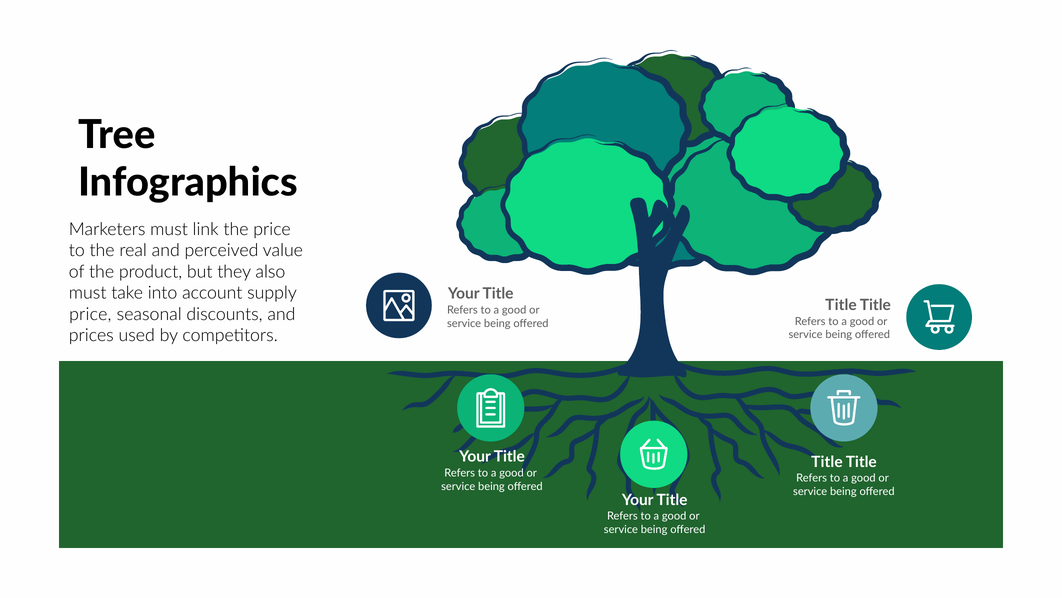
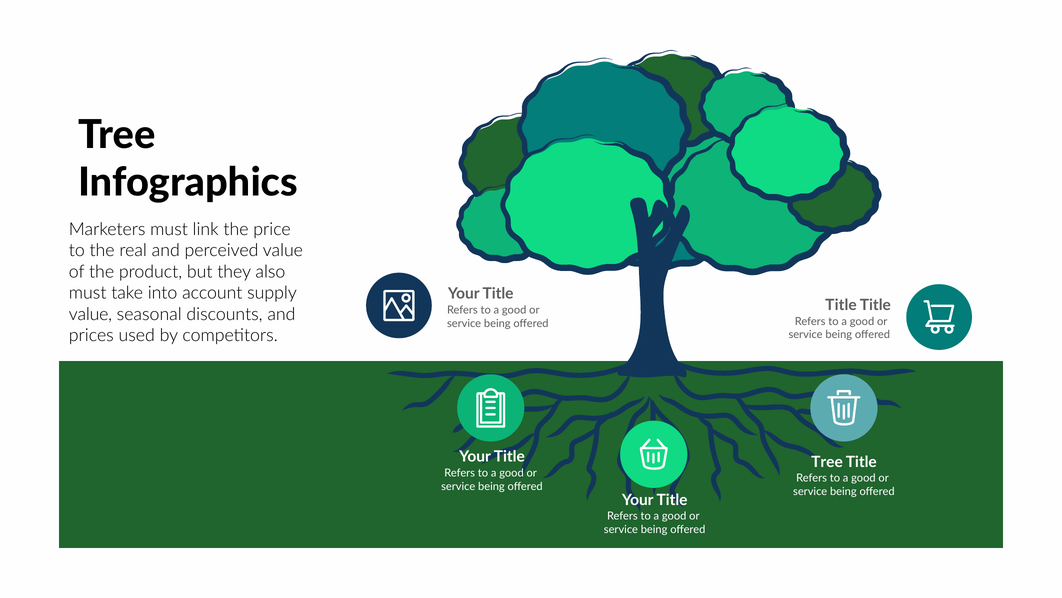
price at (90, 314): price -> value
Title at (827, 462): Title -> Tree
